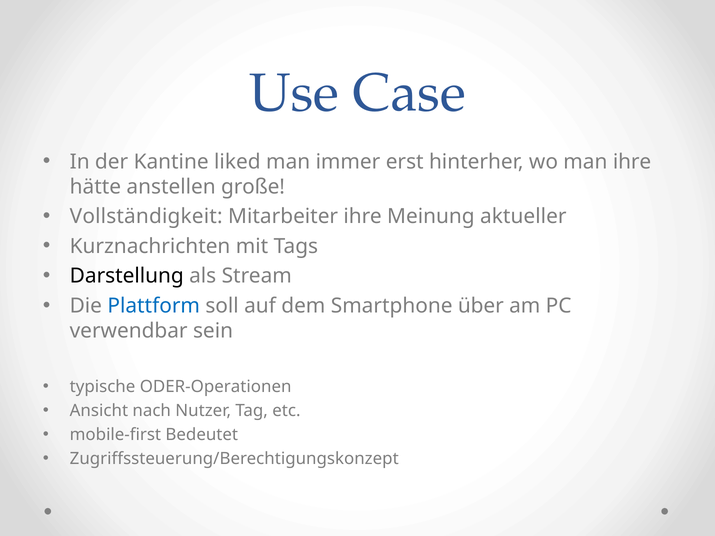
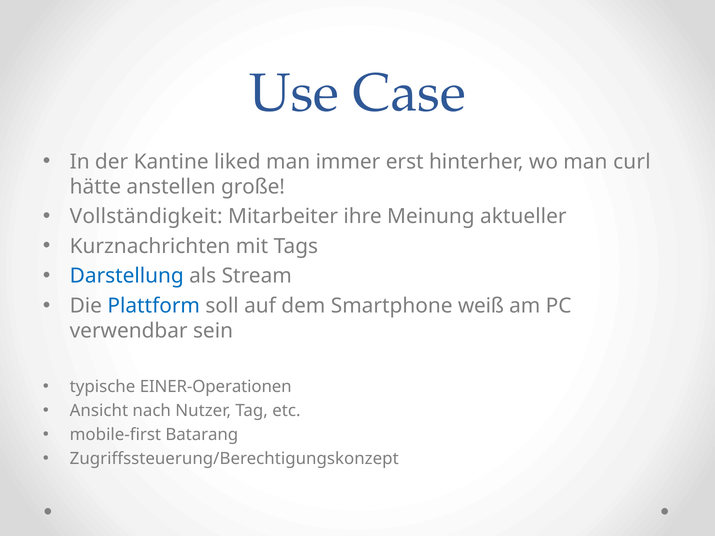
man ihre: ihre -> curl
Darstellung colour: black -> blue
über: über -> weiß
ODER-Operationen: ODER-Operationen -> EINER-Operationen
Bedeutet: Bedeutet -> Batarang
